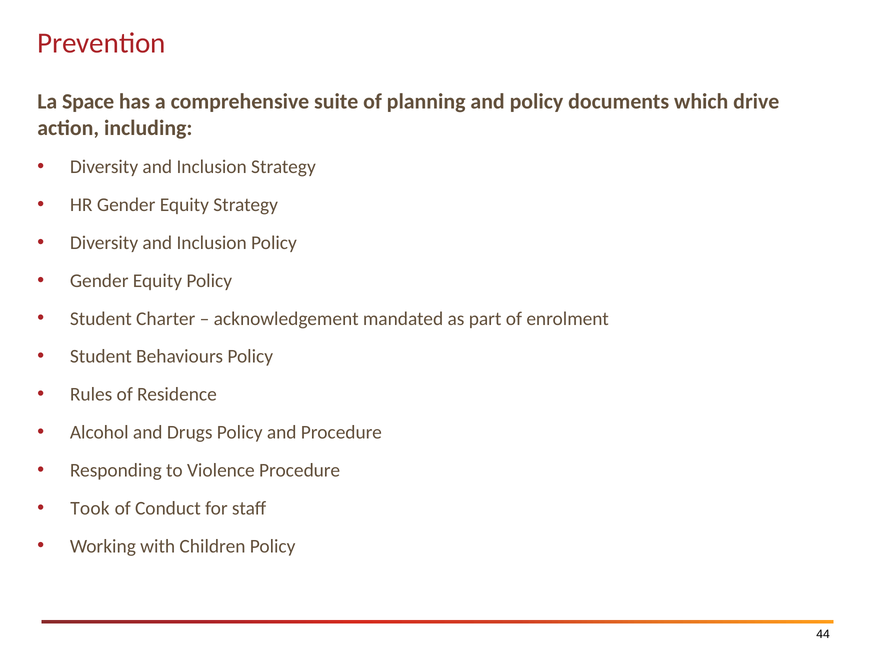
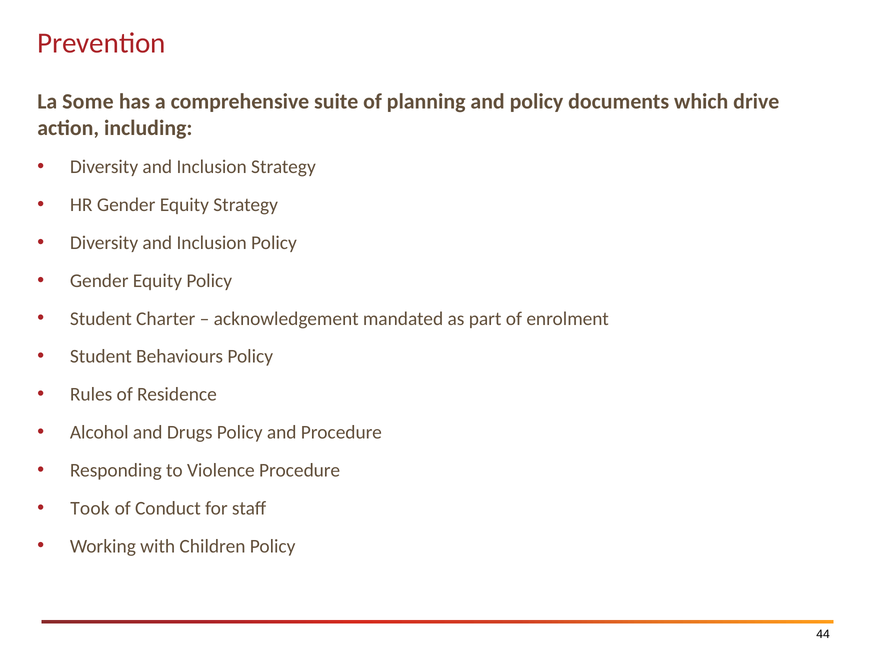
Space: Space -> Some
